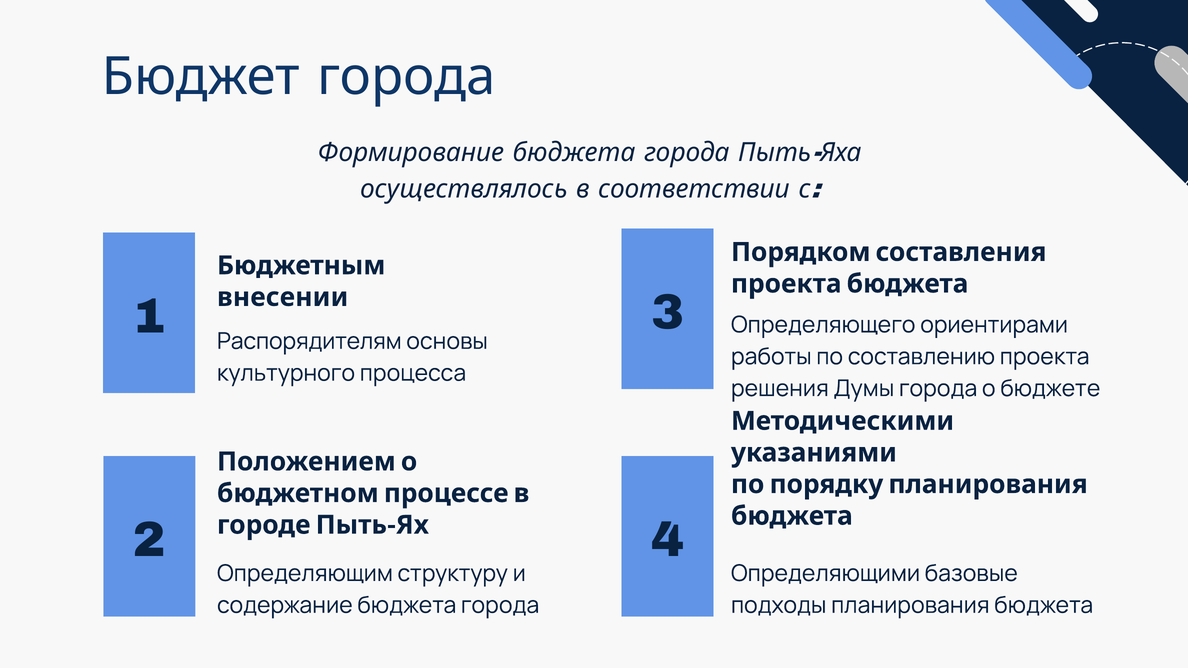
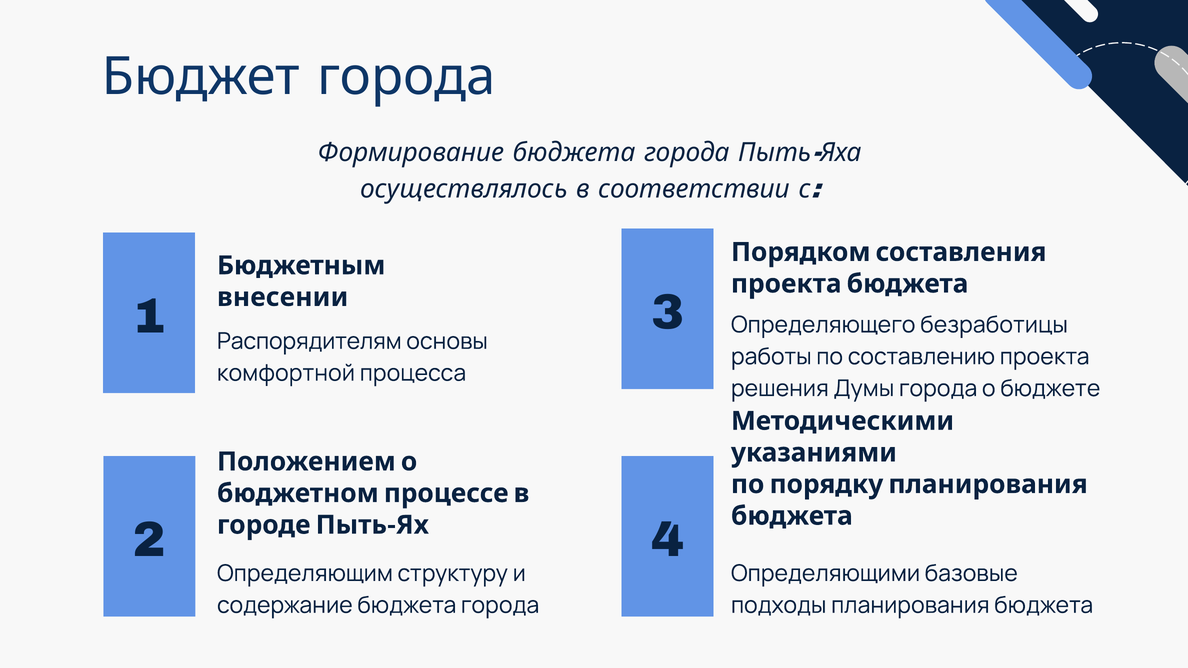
ориентирами: ориентирами -> безработицы
культурного: культурного -> комфортной
